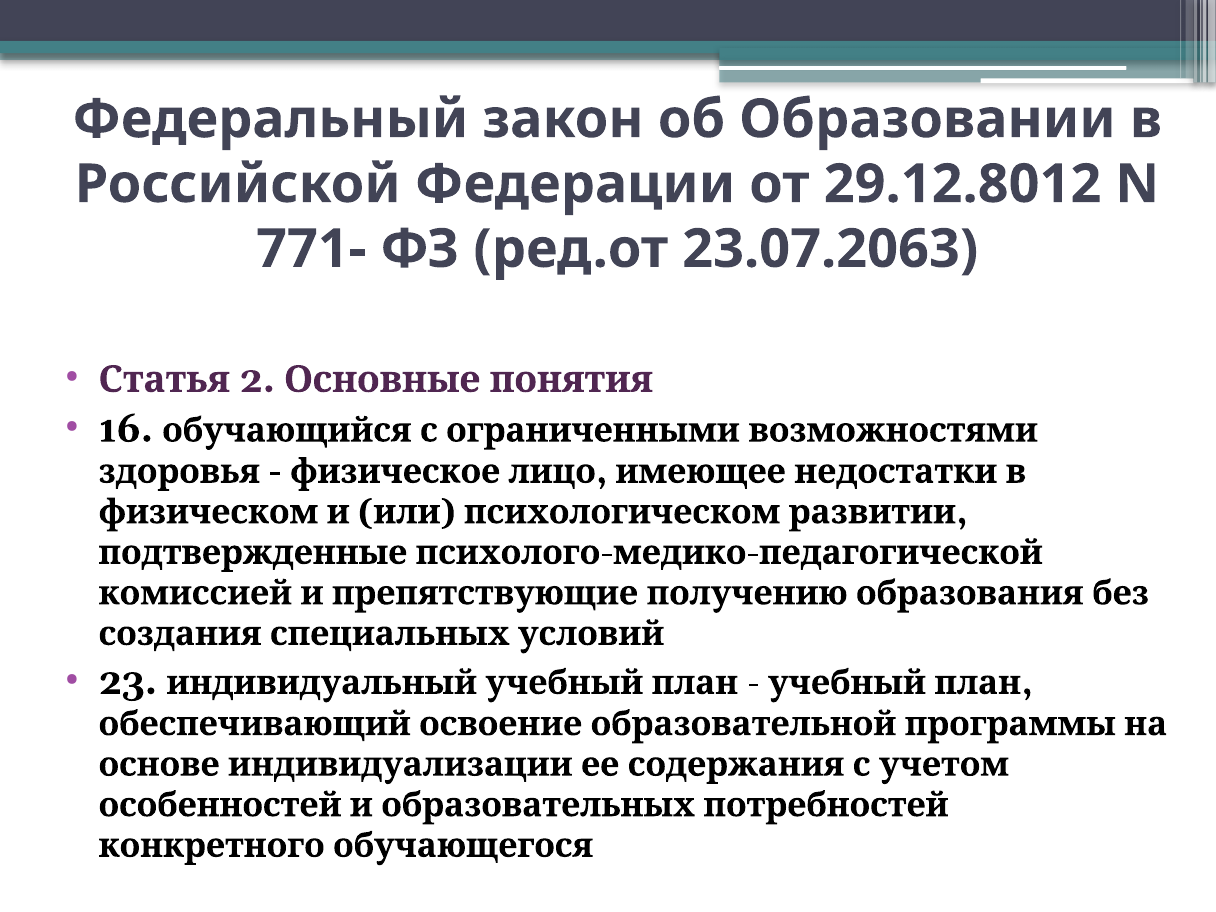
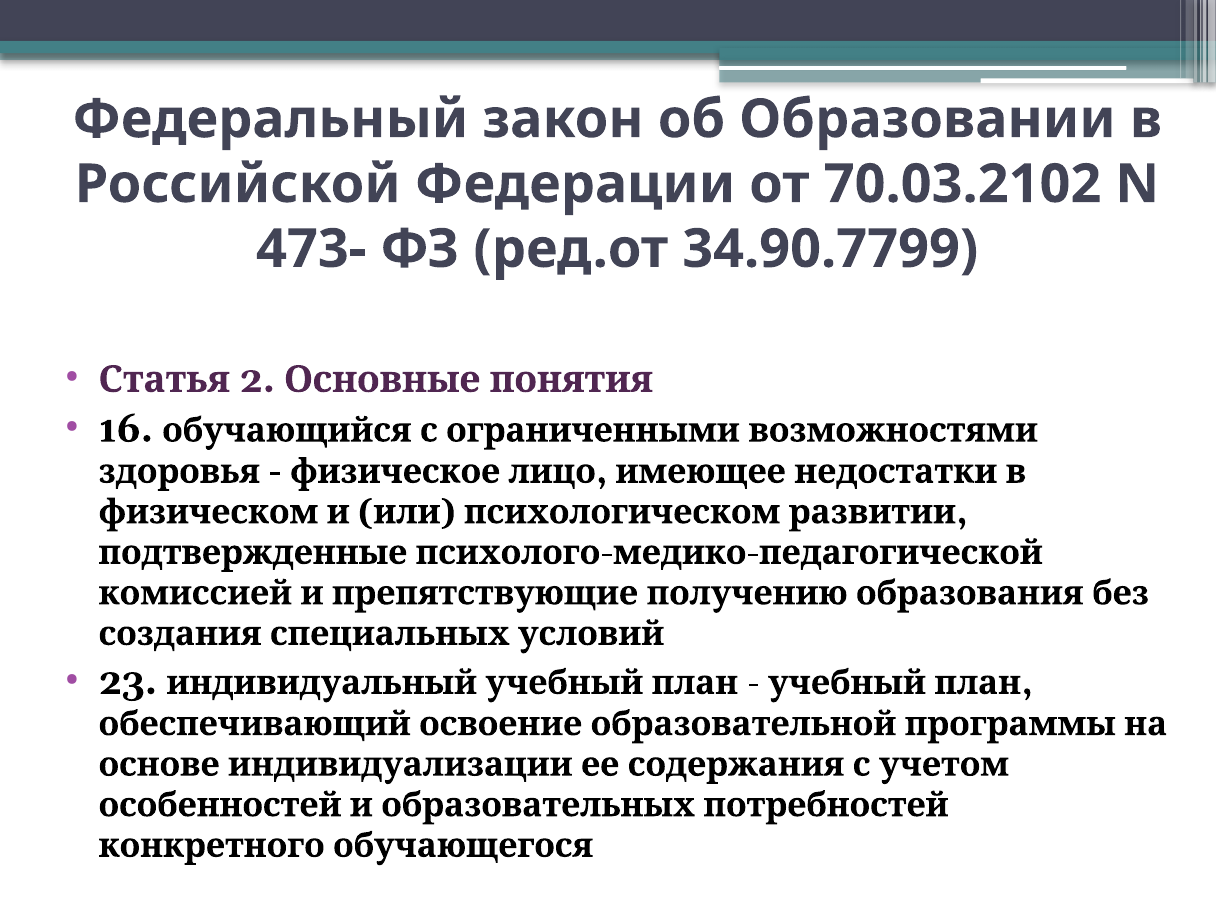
29.12.8012: 29.12.8012 -> 70.03.2102
771-: 771- -> 473-
23.07.2063: 23.07.2063 -> 34.90.7799
